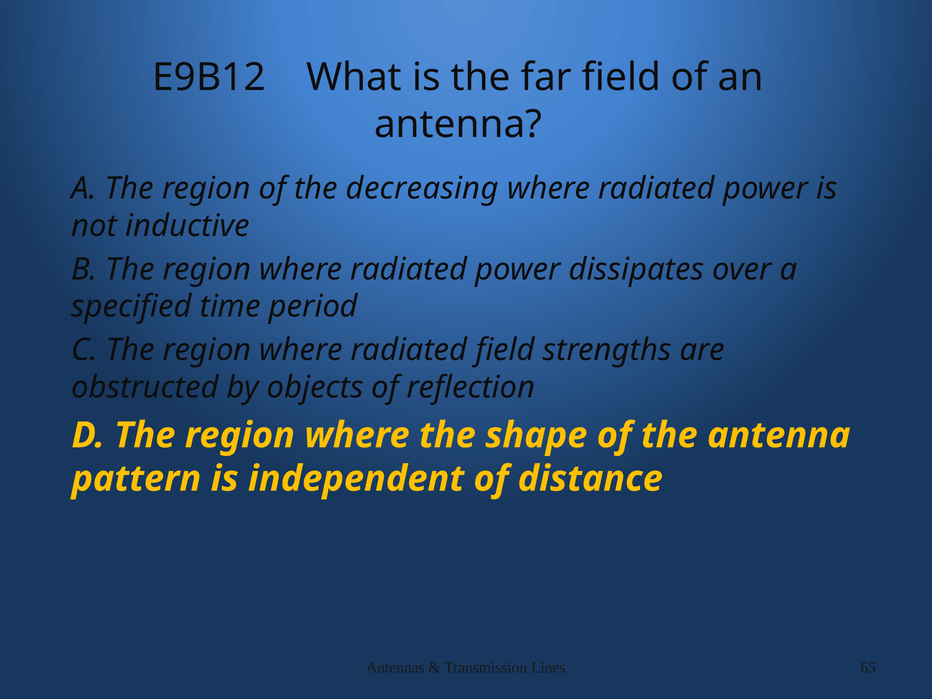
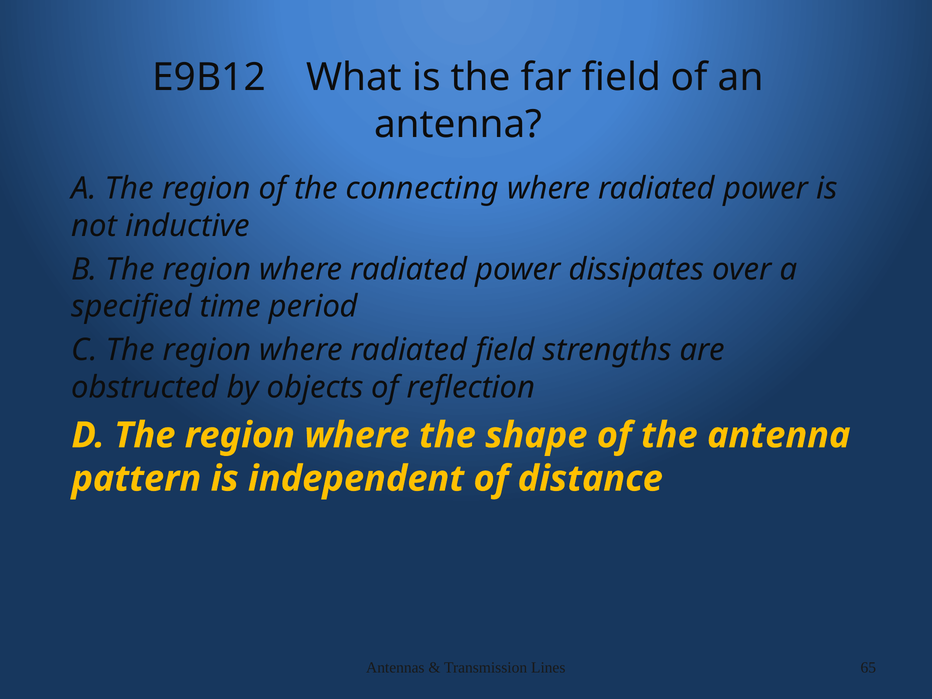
decreasing: decreasing -> connecting
